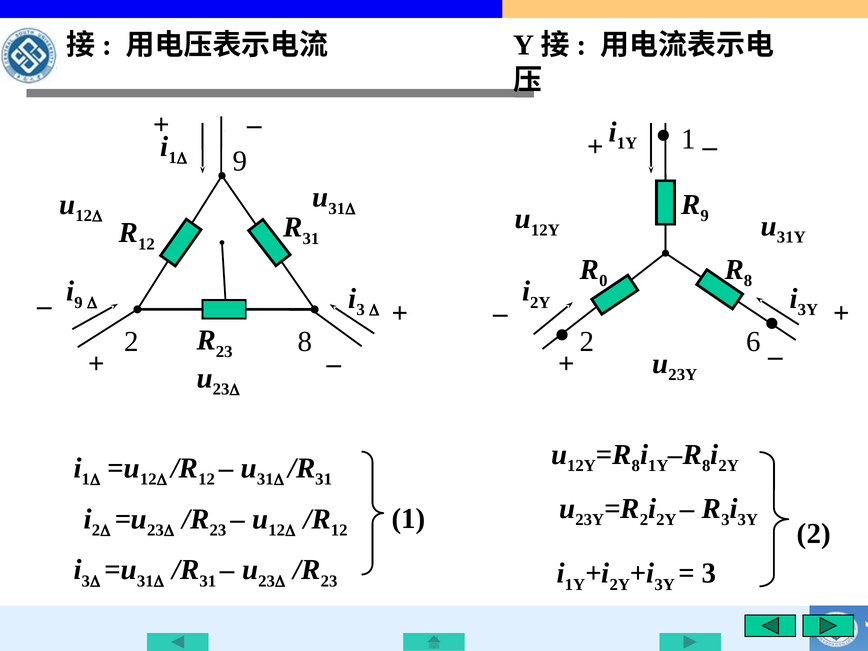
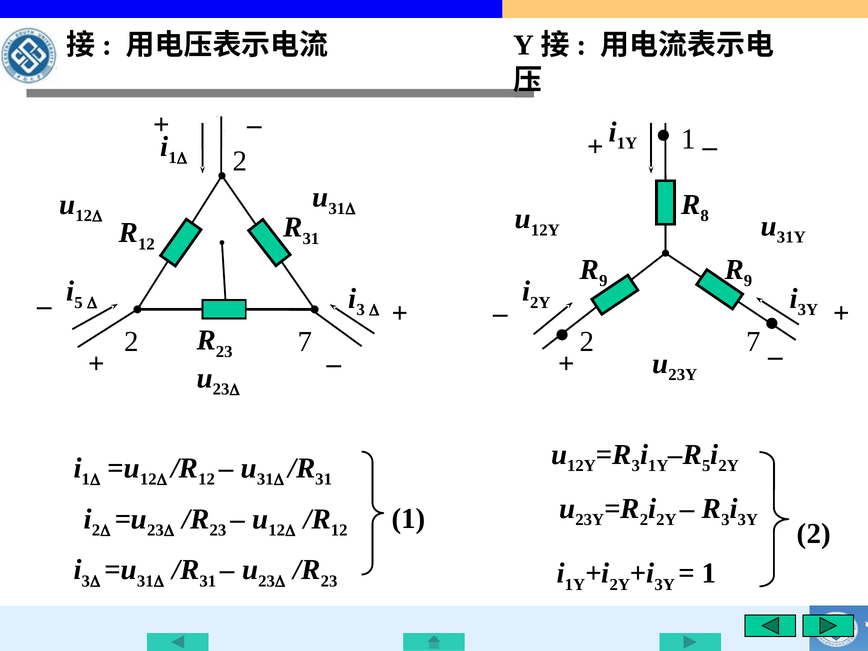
9 at (240, 161): 9 -> 2
9 at (705, 216): 9 -> 8
0 at (603, 281): 0 -> 9
8 at (748, 281): 8 -> 9
9 at (79, 303): 9 -> 5
8 at (305, 342): 8 -> 7
6 at (754, 342): 6 -> 7
8 at (636, 466): 8 -> 3
8 at (706, 466): 8 -> 5
3 at (709, 573): 3 -> 1
